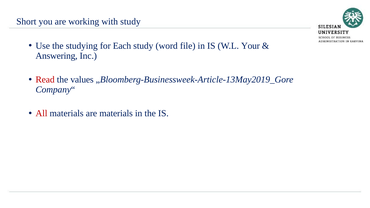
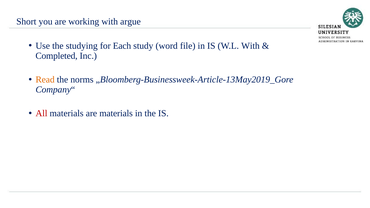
with study: study -> argue
W.L Your: Your -> With
Answering: Answering -> Completed
Read colour: red -> orange
values: values -> norms
